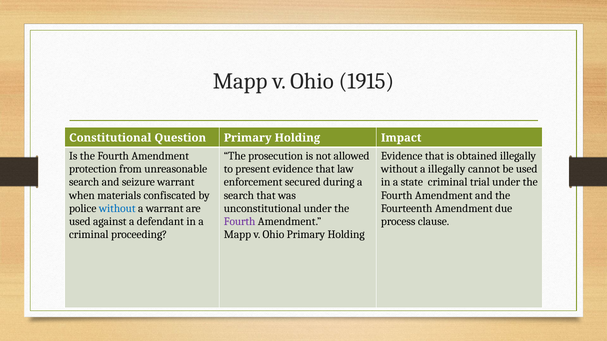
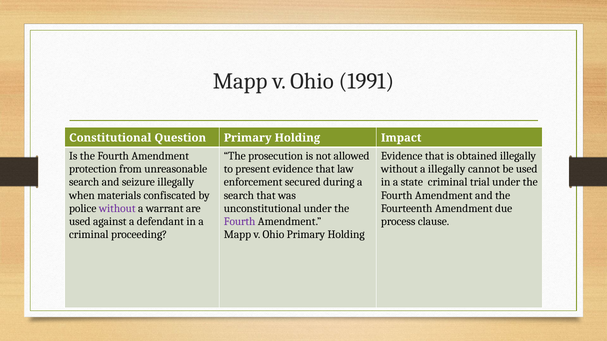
1915: 1915 -> 1991
seizure warrant: warrant -> illegally
without at (117, 209) colour: blue -> purple
